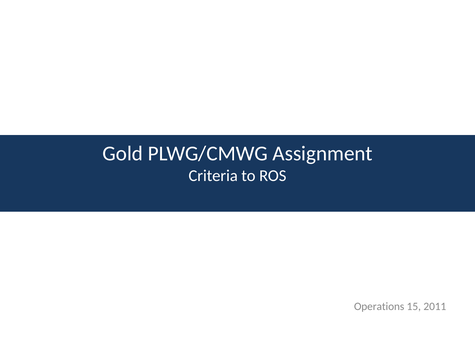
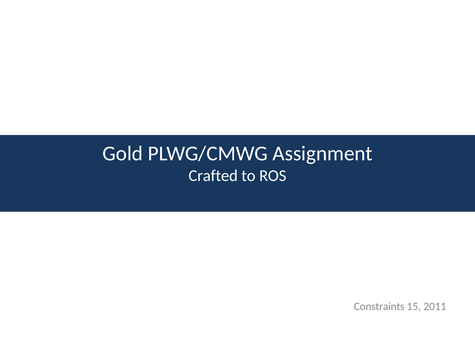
Criteria: Criteria -> Crafted
Operations: Operations -> Constraints
